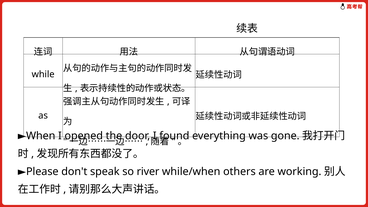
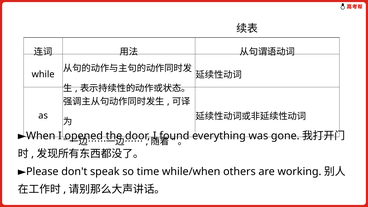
river: river -> time
